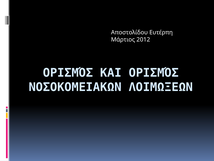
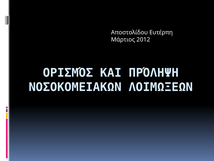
ΚΑΙ ΟΡΙΣΜΌΣ: ΟΡΙΣΜΌΣ -> ΠΡΌΛΗΨΗ
